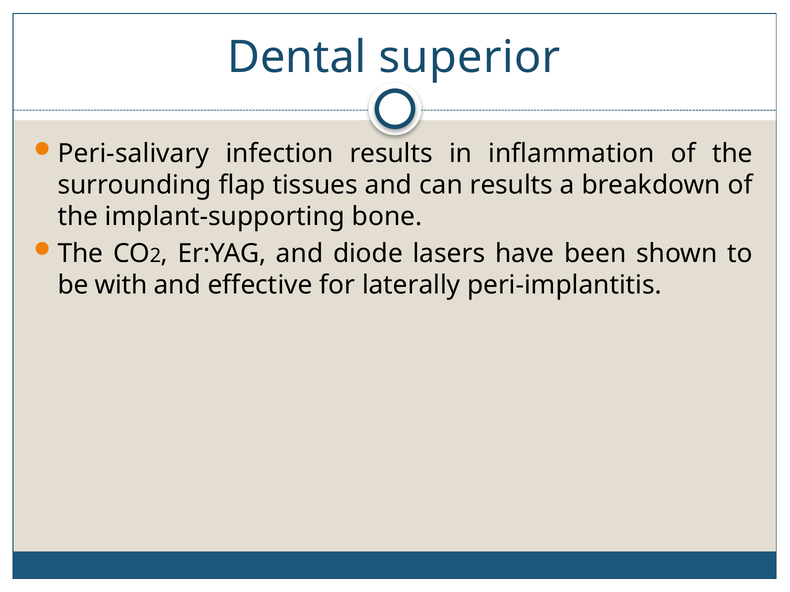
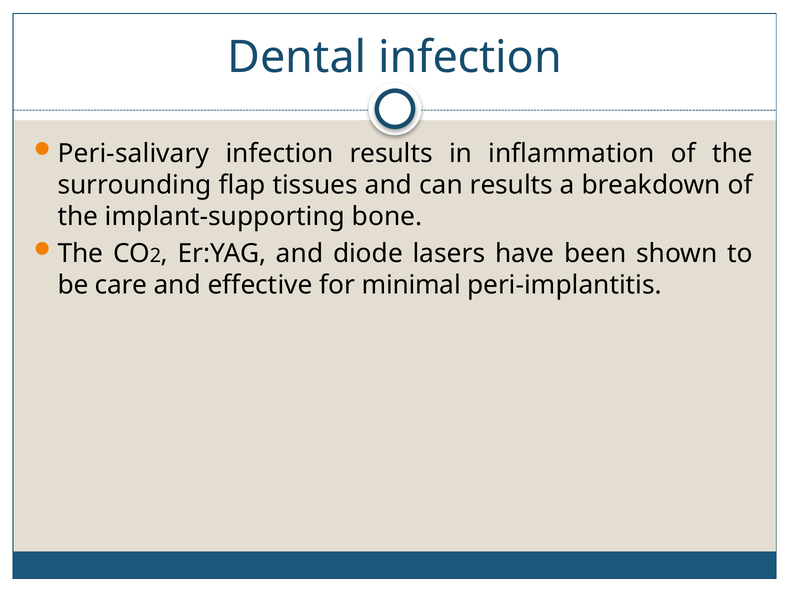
Dental superior: superior -> infection
with: with -> care
laterally: laterally -> minimal
